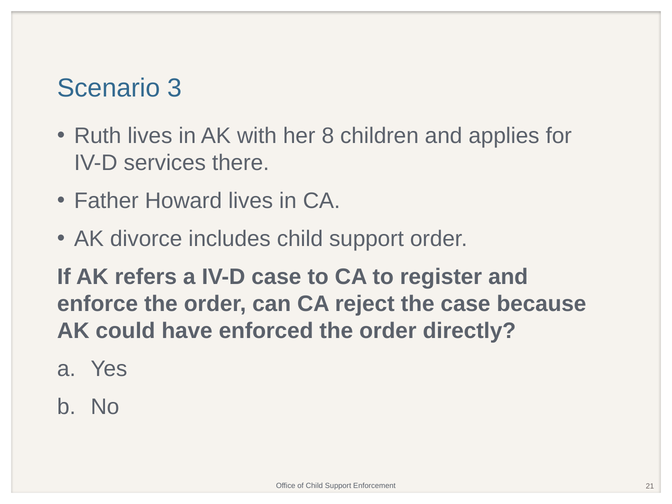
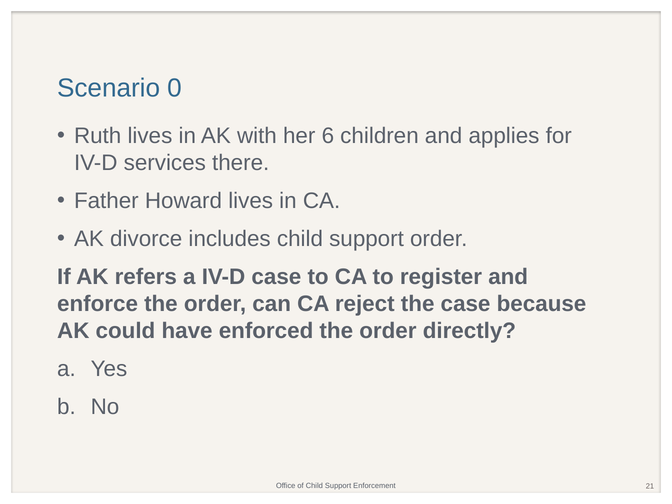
3: 3 -> 0
8: 8 -> 6
